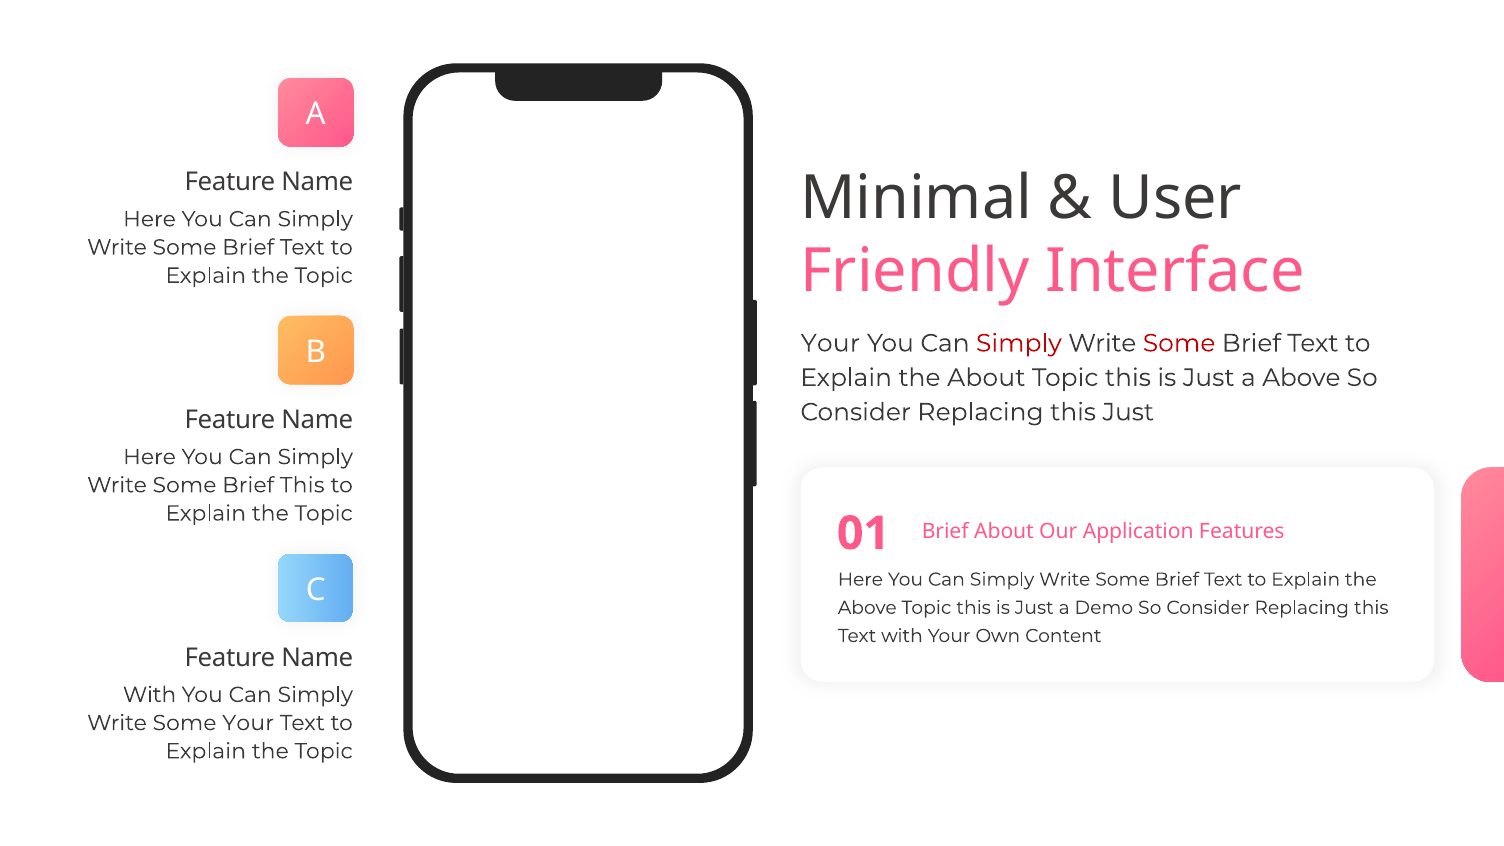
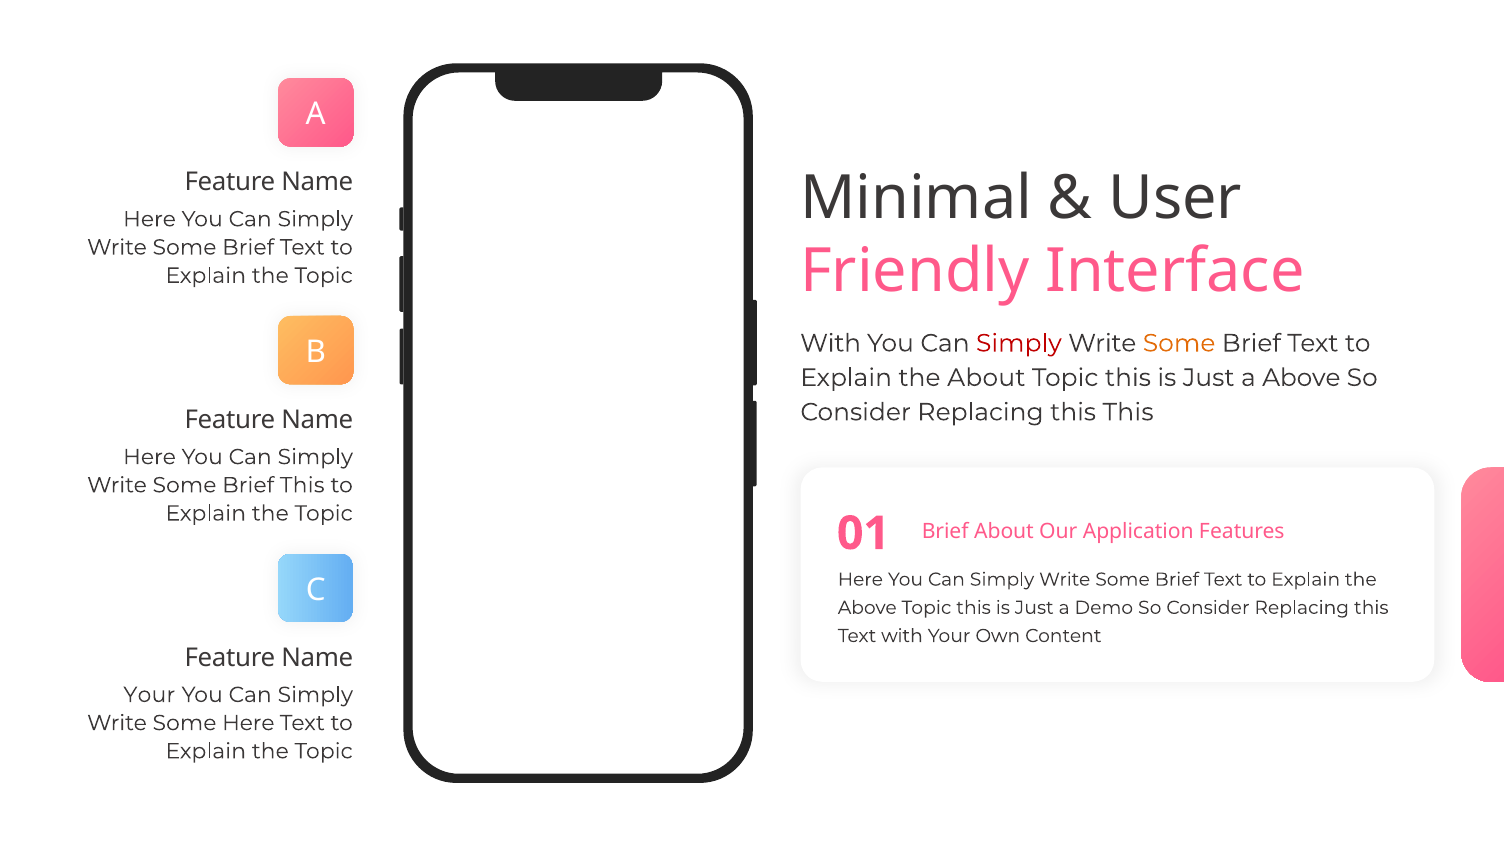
Your at (830, 343): Your -> With
Some at (1179, 343) colour: red -> orange
this Just: Just -> This
With at (150, 695): With -> Your
Some Your: Your -> Here
